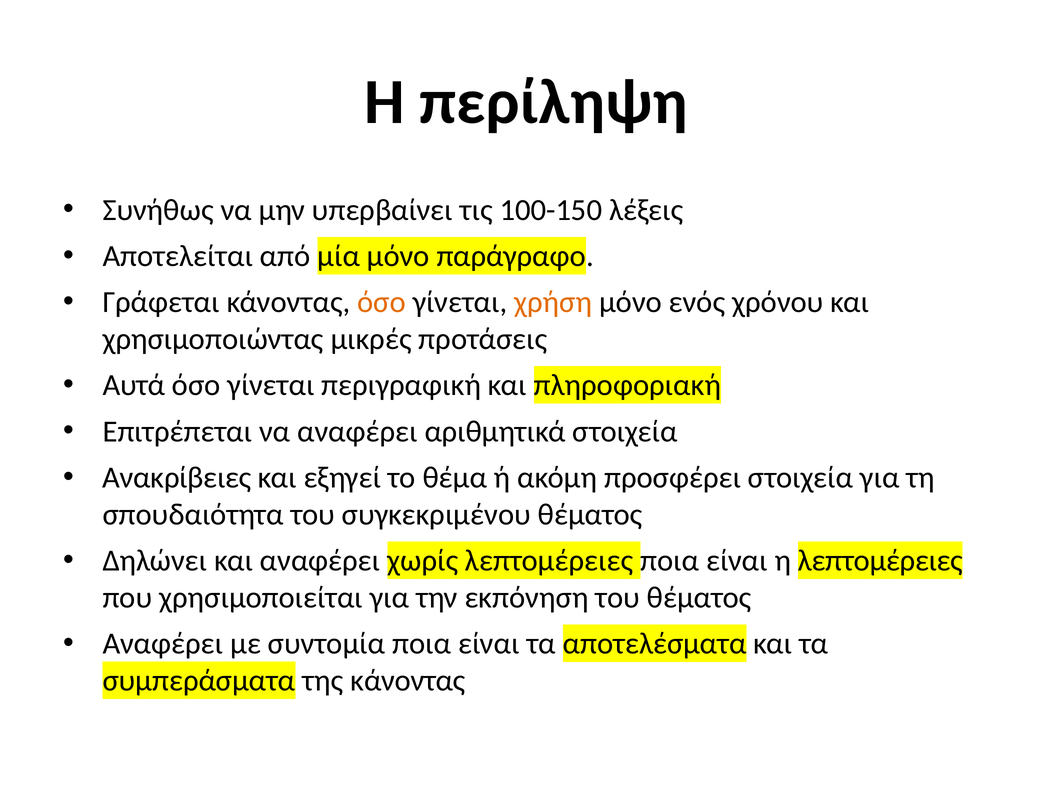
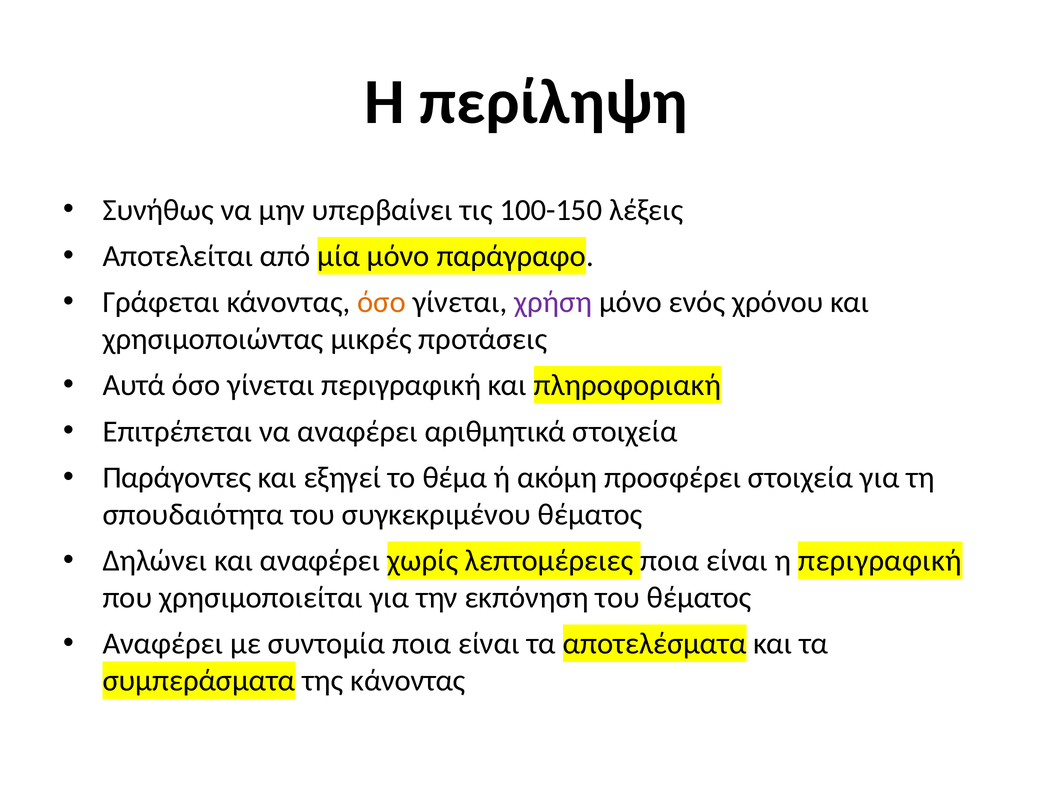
χρήση colour: orange -> purple
Ανακρίβειες: Ανακρίβειες -> Παράγοντες
η λεπτομέρειες: λεπτομέρειες -> περιγραφική
